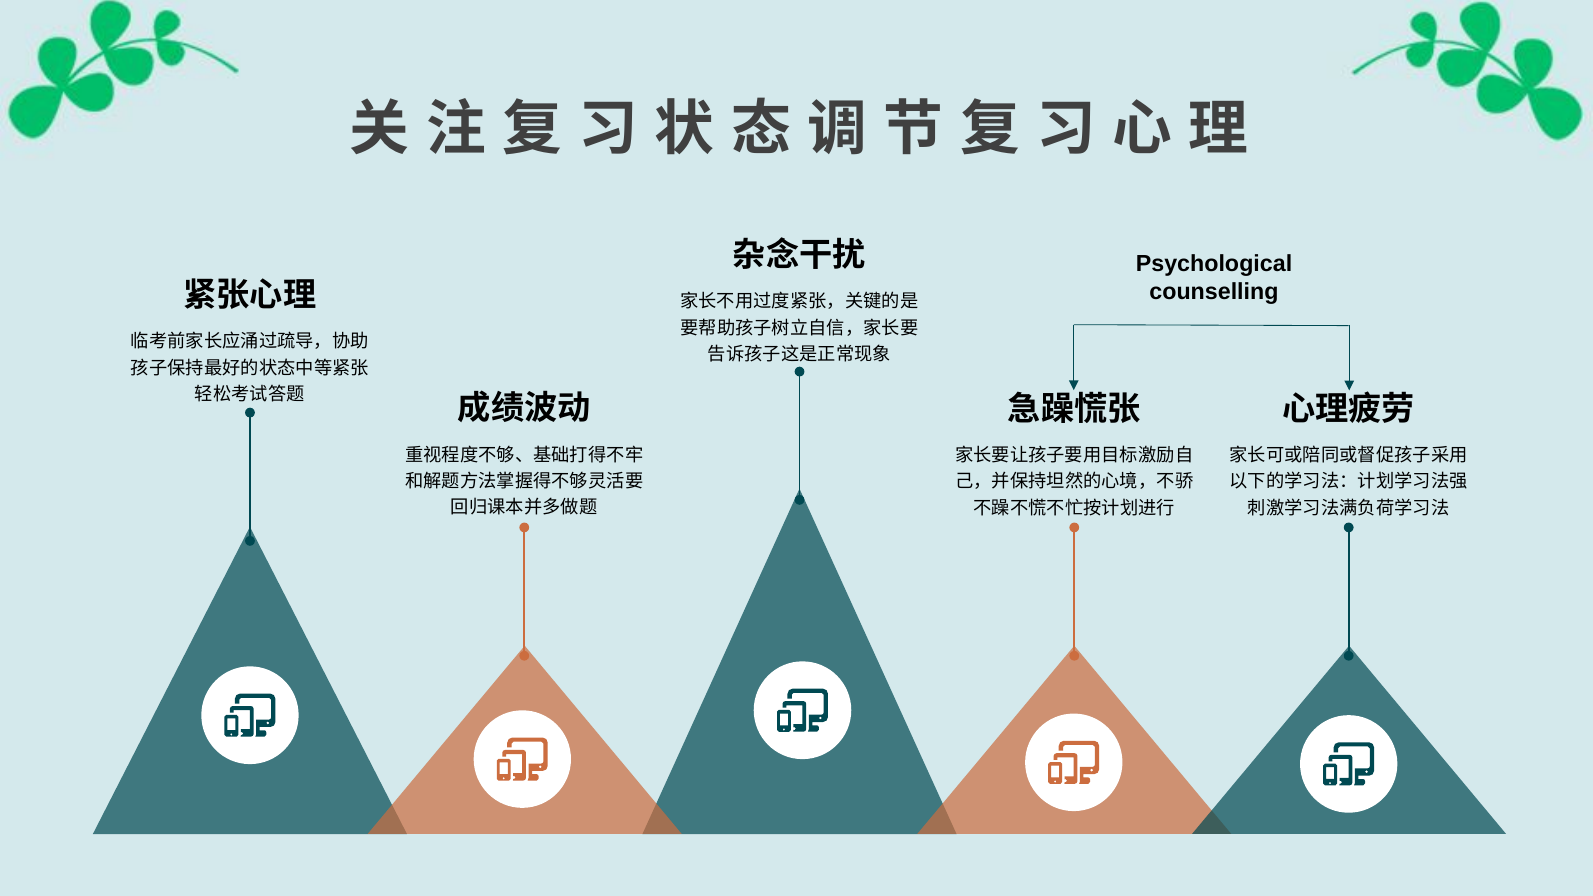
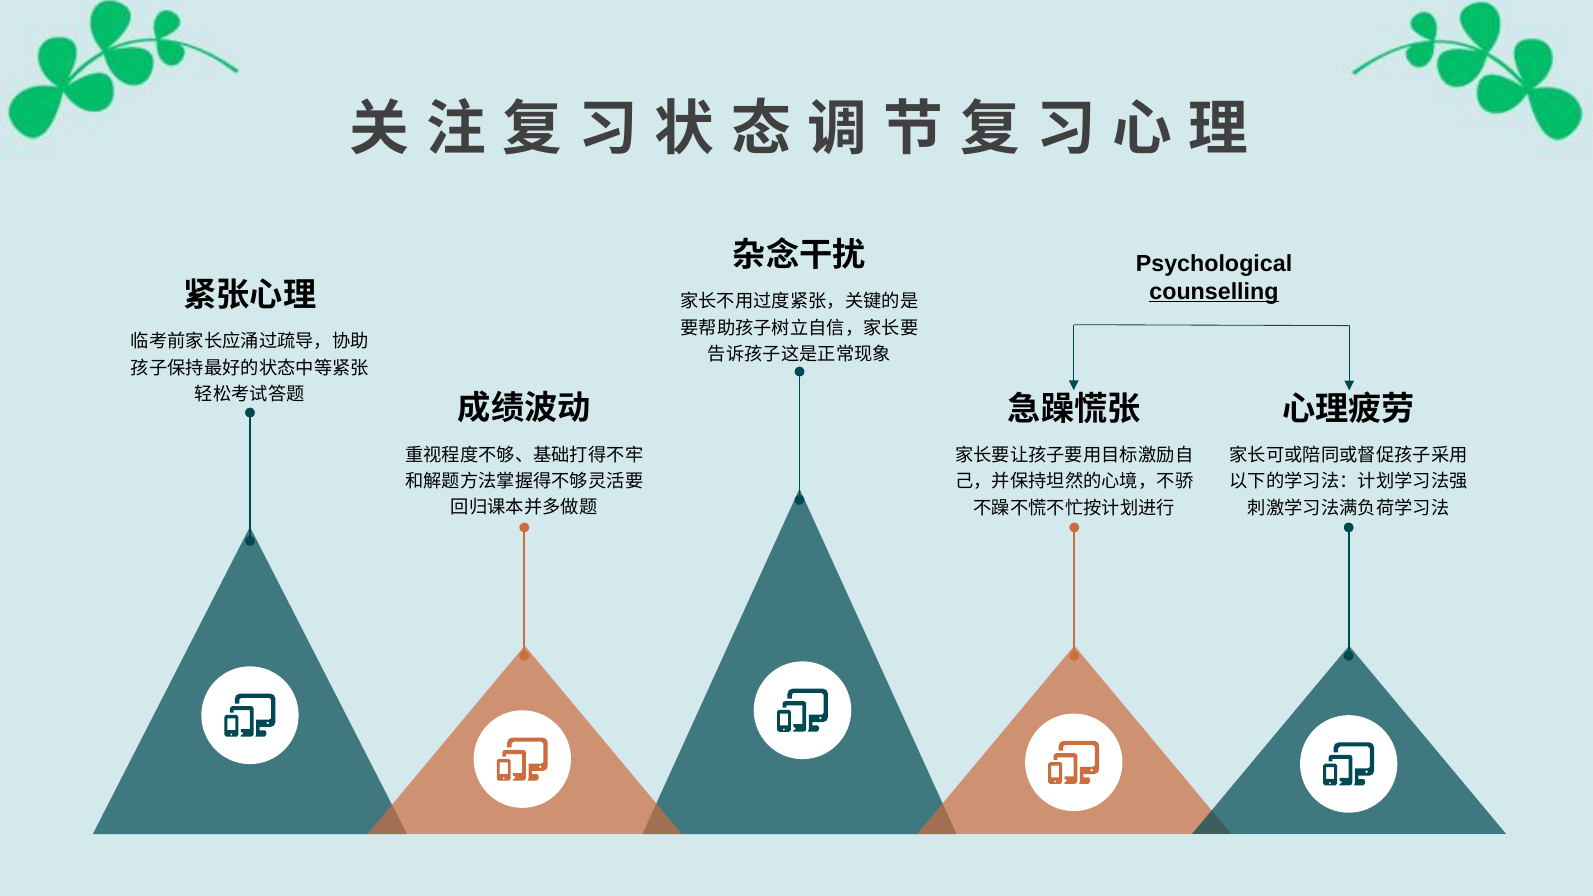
counselling underline: none -> present
